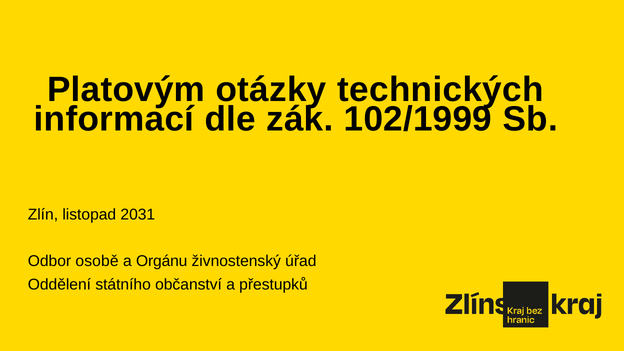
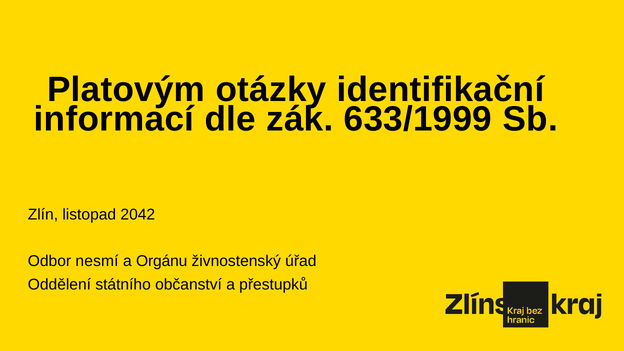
technických: technických -> identifikační
102/1999: 102/1999 -> 633/1999
2031: 2031 -> 2042
osobě: osobě -> nesmí
